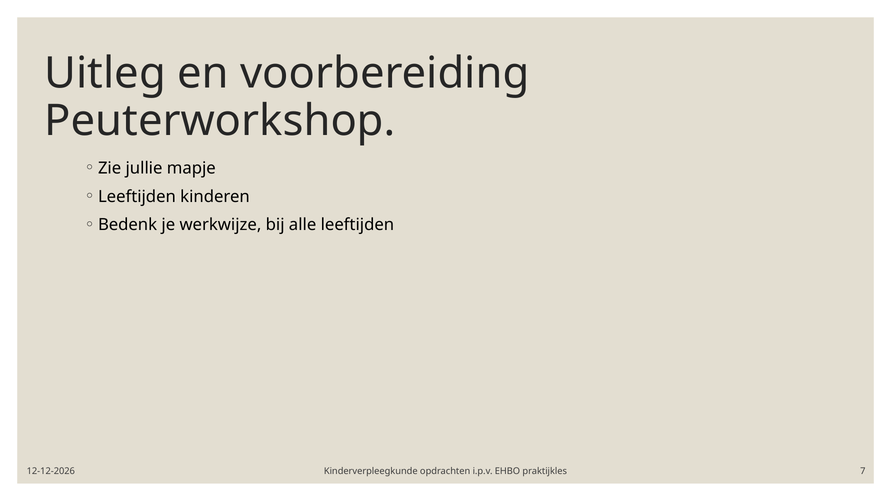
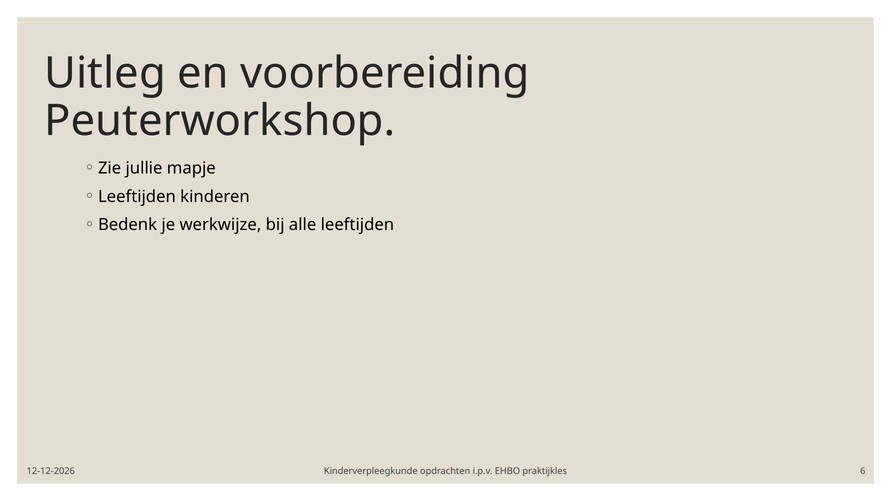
7: 7 -> 6
